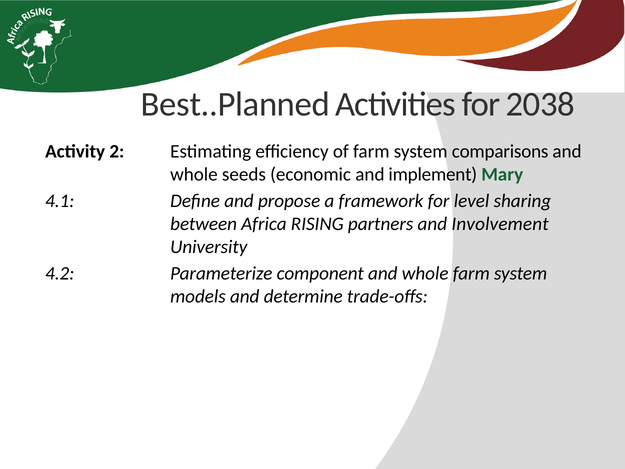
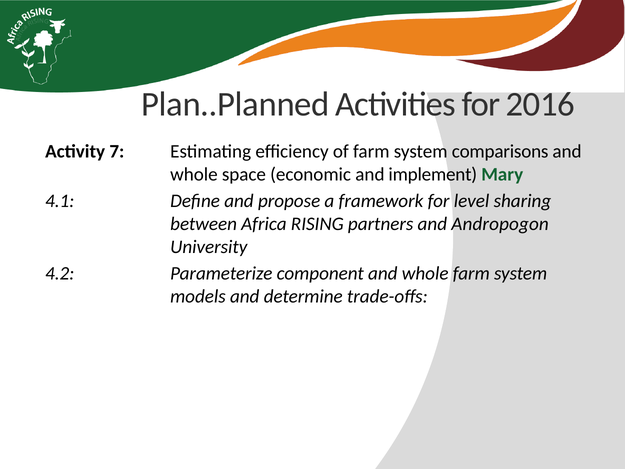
Best..Planned: Best..Planned -> Plan..Planned
2038: 2038 -> 2016
2: 2 -> 7
seeds: seeds -> space
Involvement: Involvement -> Andropogon
